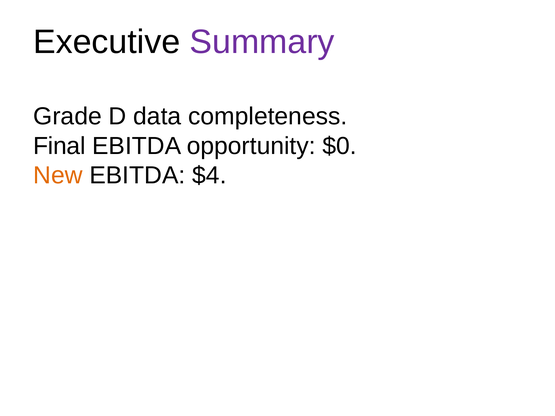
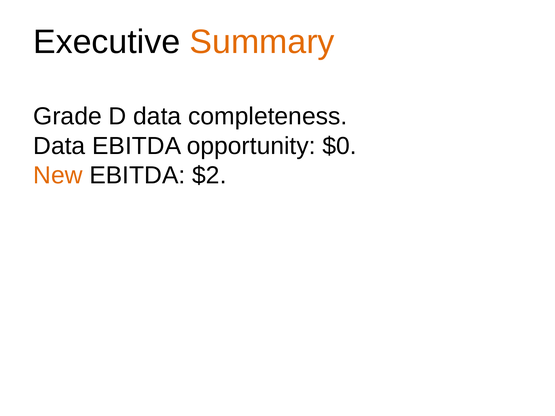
Summary colour: purple -> orange
Final at (59, 146): Final -> Data
$4: $4 -> $2
